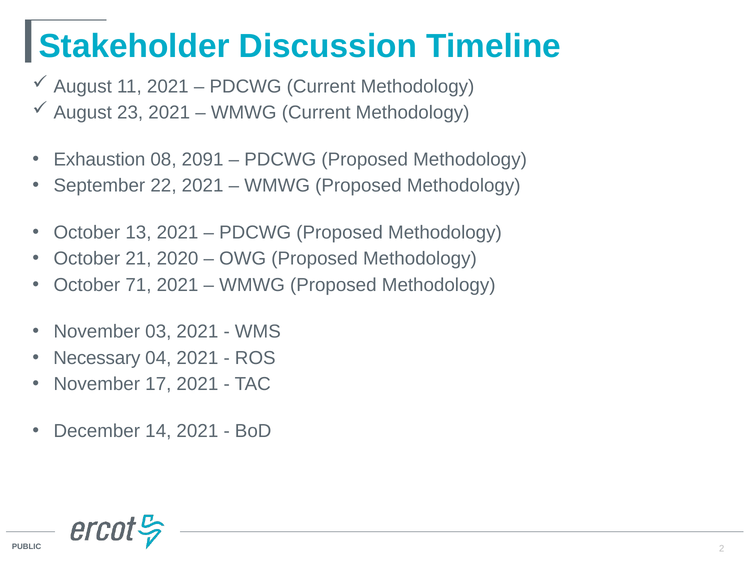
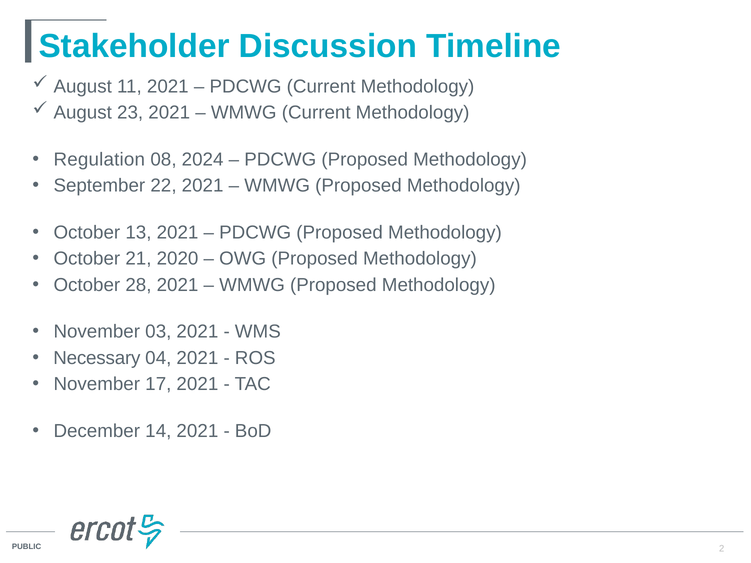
Exhaustion: Exhaustion -> Regulation
2091: 2091 -> 2024
71: 71 -> 28
